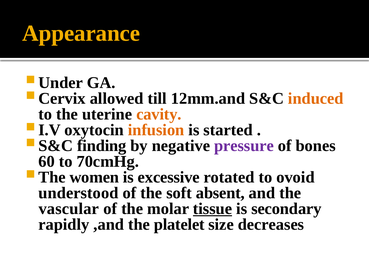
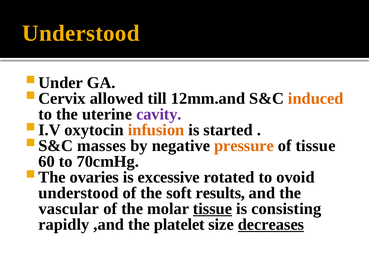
Appearance at (81, 33): Appearance -> Understood
cavity colour: orange -> purple
finding: finding -> masses
pressure colour: purple -> orange
of bones: bones -> tissue
women: women -> ovaries
absent: absent -> results
secondary: secondary -> consisting
decreases underline: none -> present
